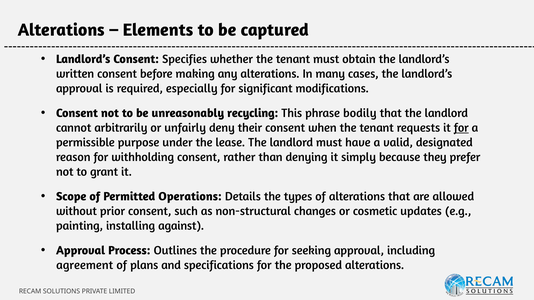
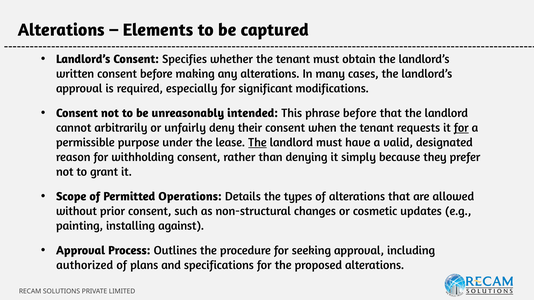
recycling: recycling -> intended
phrase bodily: bodily -> before
The at (257, 143) underline: none -> present
agreement: agreement -> authorized
